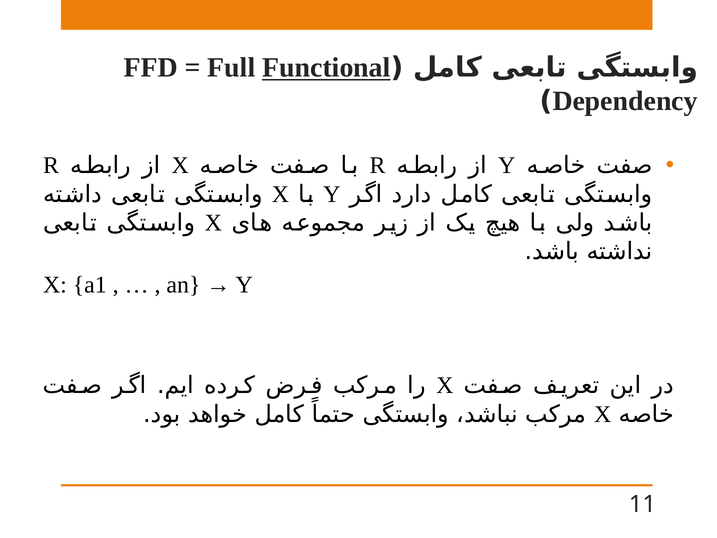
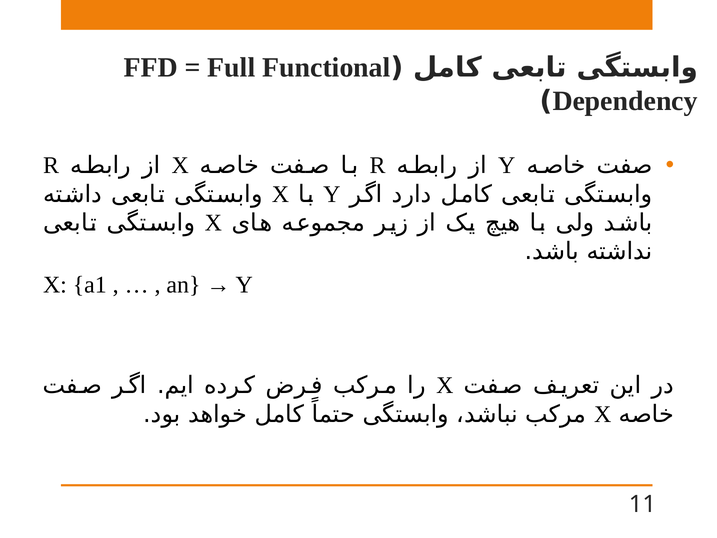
Functional underline: present -> none
